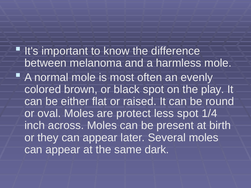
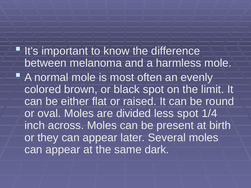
play: play -> limit
protect: protect -> divided
